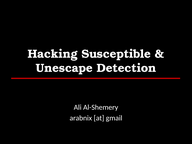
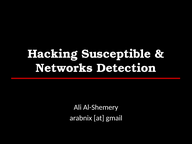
Unescape: Unescape -> Networks
